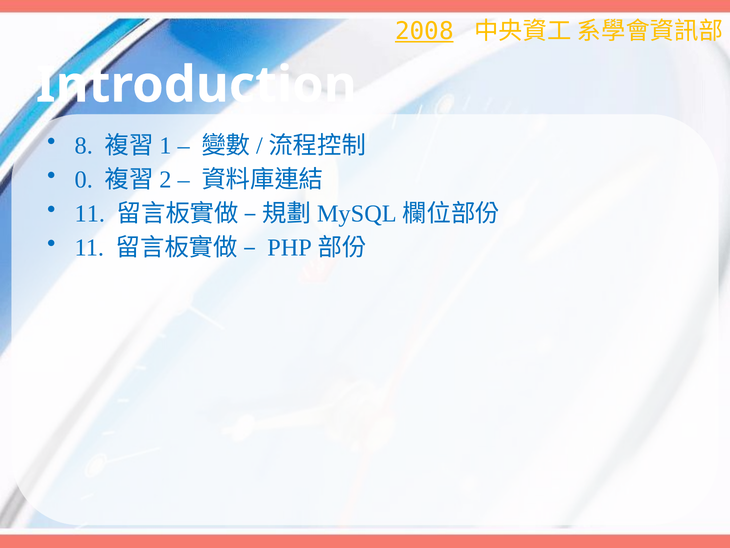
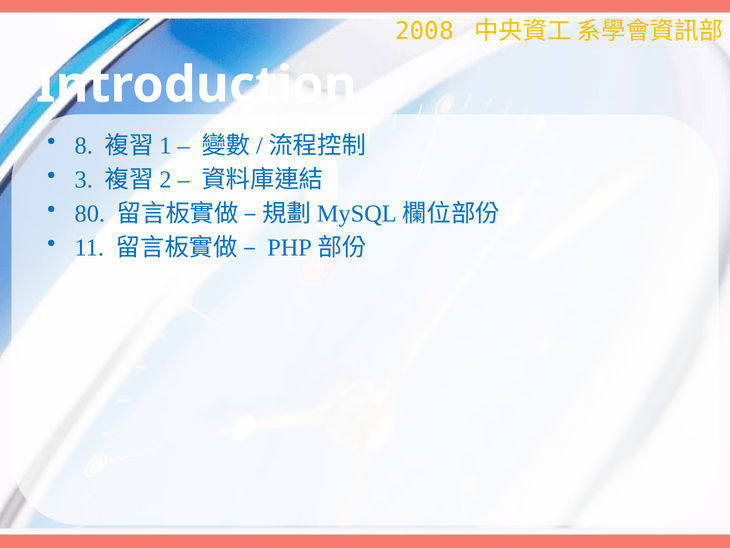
2008 underline: present -> none
0: 0 -> 3
11 at (90, 214): 11 -> 80
